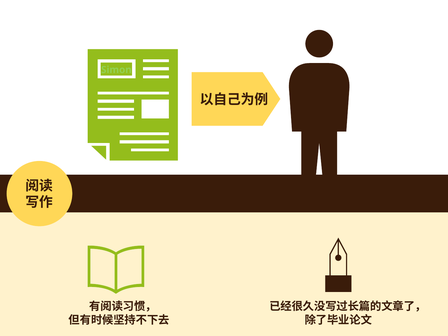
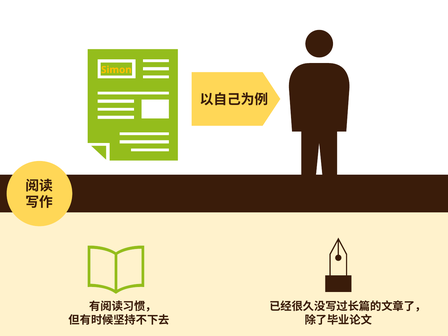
Simon colour: light green -> yellow
